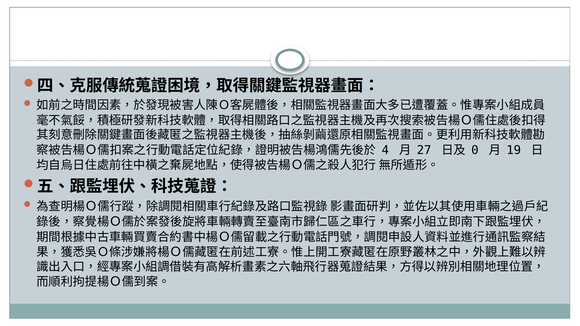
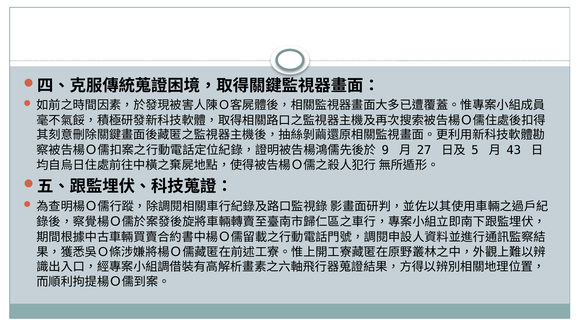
4: 4 -> 9
0: 0 -> 5
19: 19 -> 43
